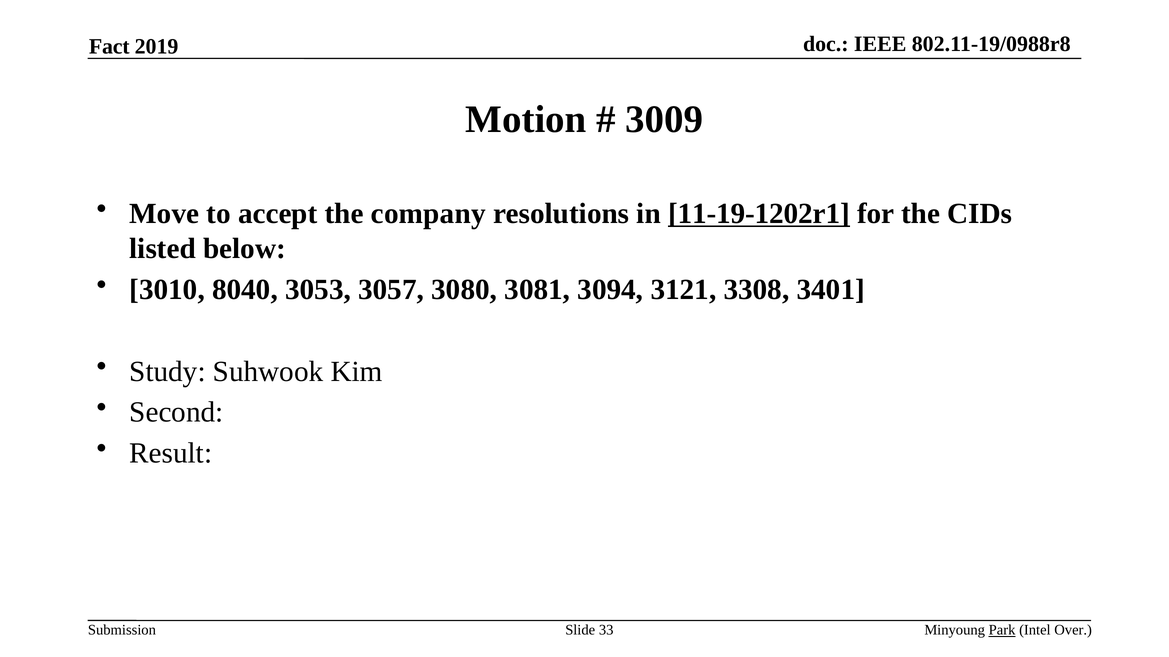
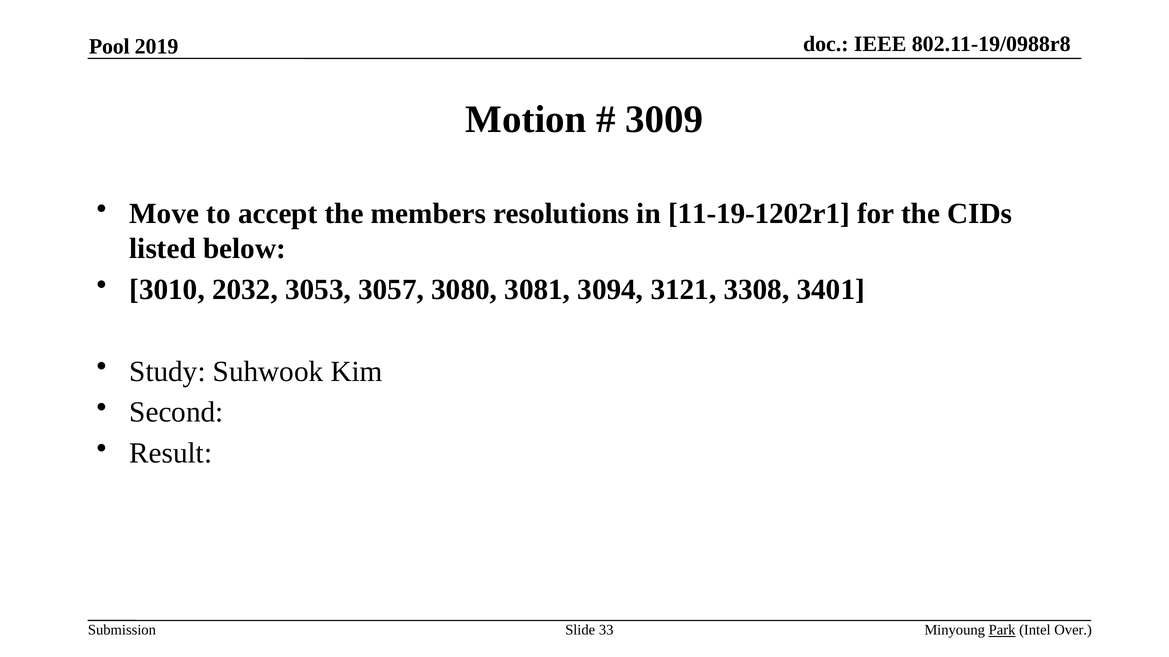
Fact: Fact -> Pool
company: company -> members
11-19-1202r1 underline: present -> none
8040: 8040 -> 2032
